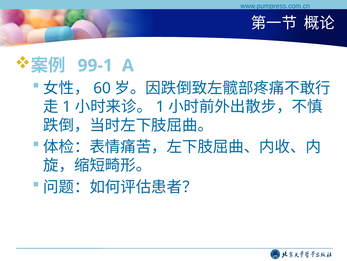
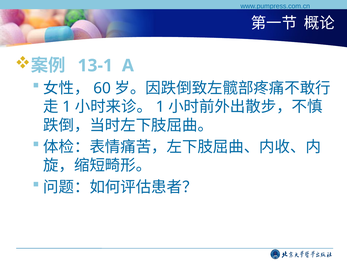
99-1: 99-1 -> 13-1
